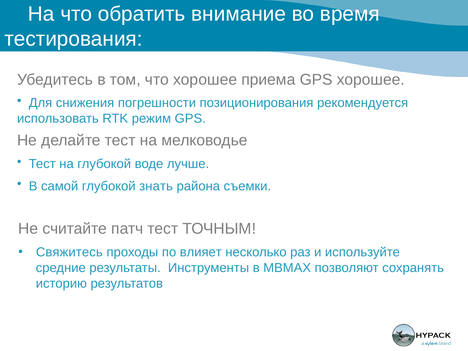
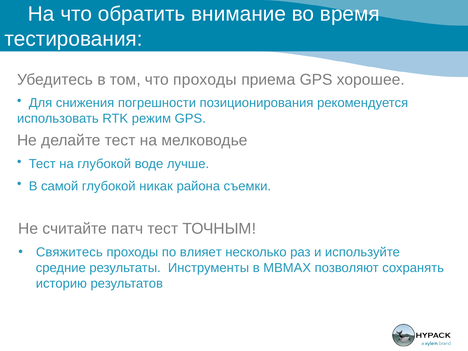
что хорошее: хорошее -> проходы
знать: знать -> никак
